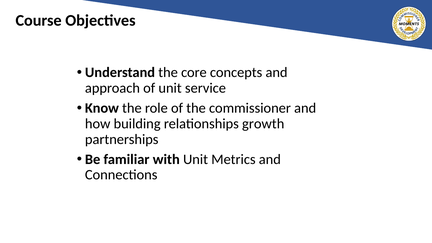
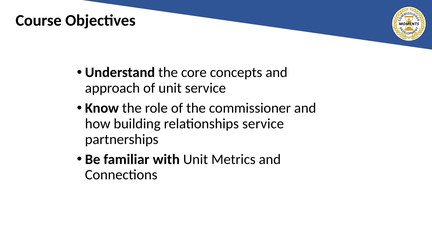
relationships growth: growth -> service
